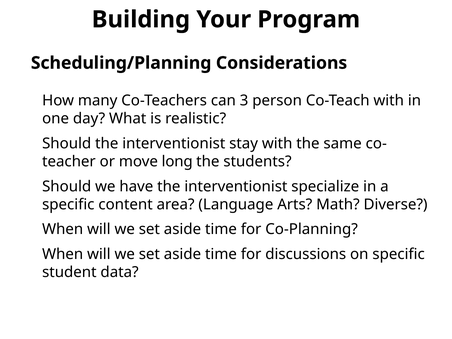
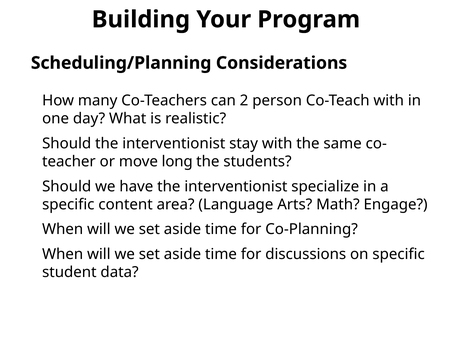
3: 3 -> 2
Diverse: Diverse -> Engage
